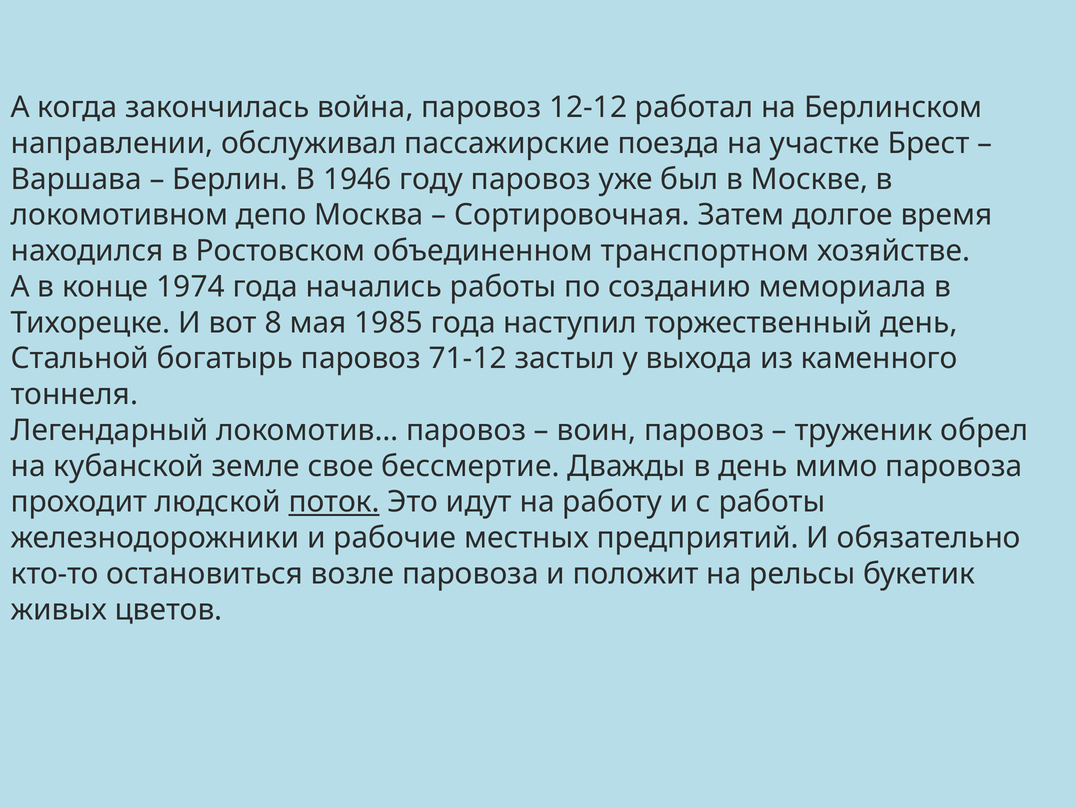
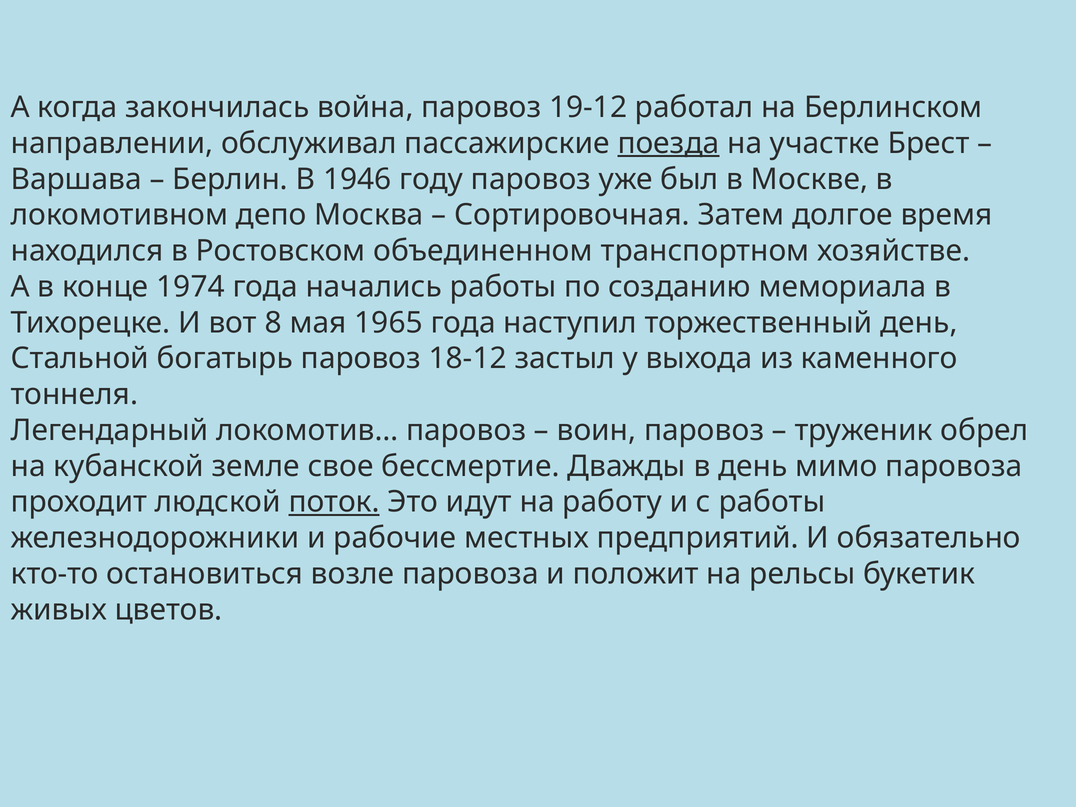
12-12: 12-12 -> 19-12
поезда underline: none -> present
1985: 1985 -> 1965
71-12: 71-12 -> 18-12
